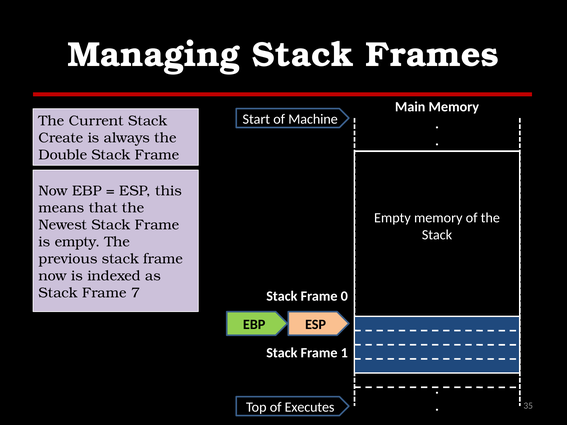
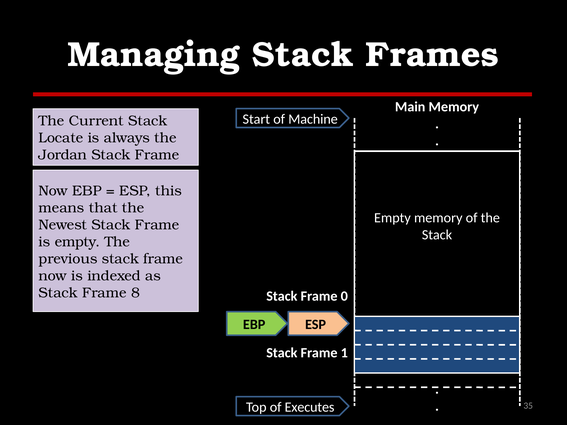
Create: Create -> Locate
Double: Double -> Jordan
7: 7 -> 8
